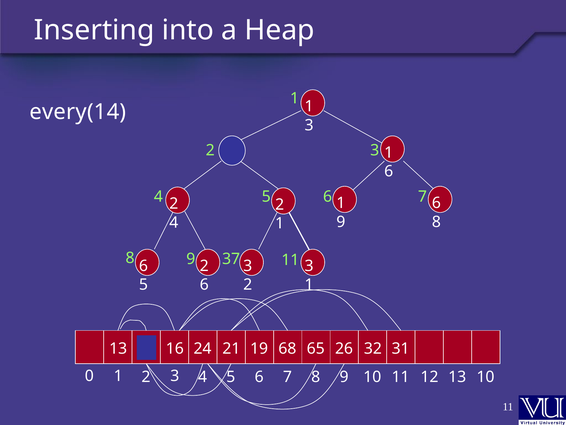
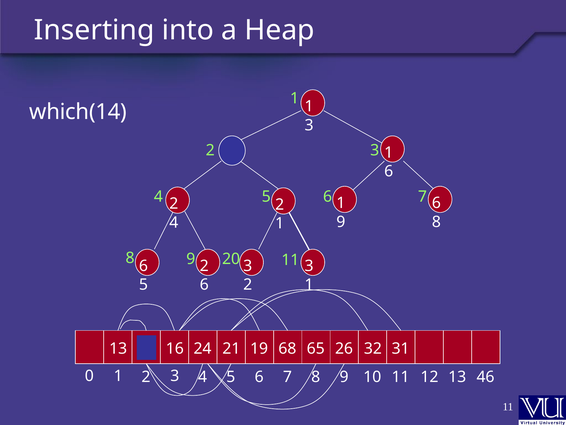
every(14: every(14 -> which(14
37: 37 -> 20
13 10: 10 -> 46
